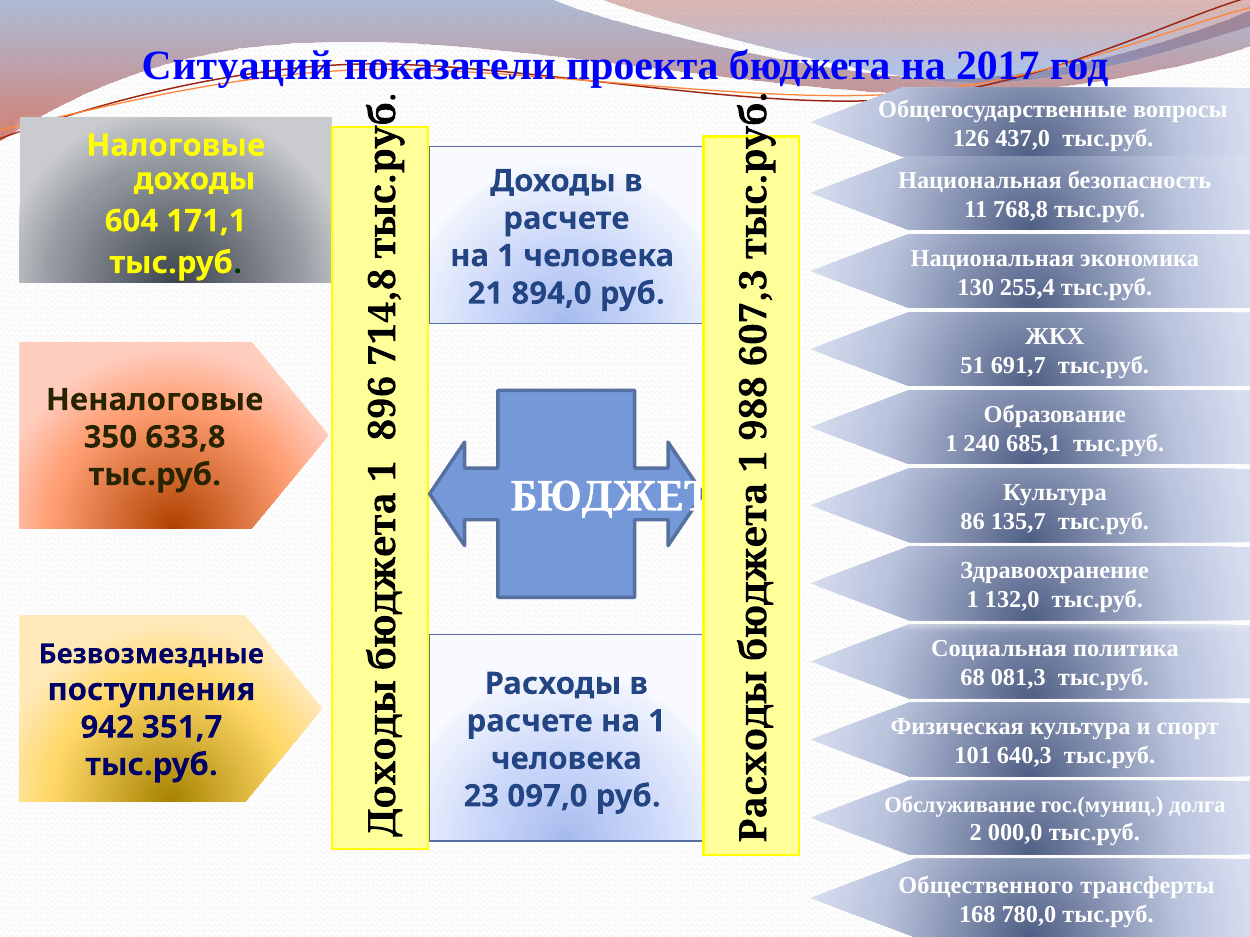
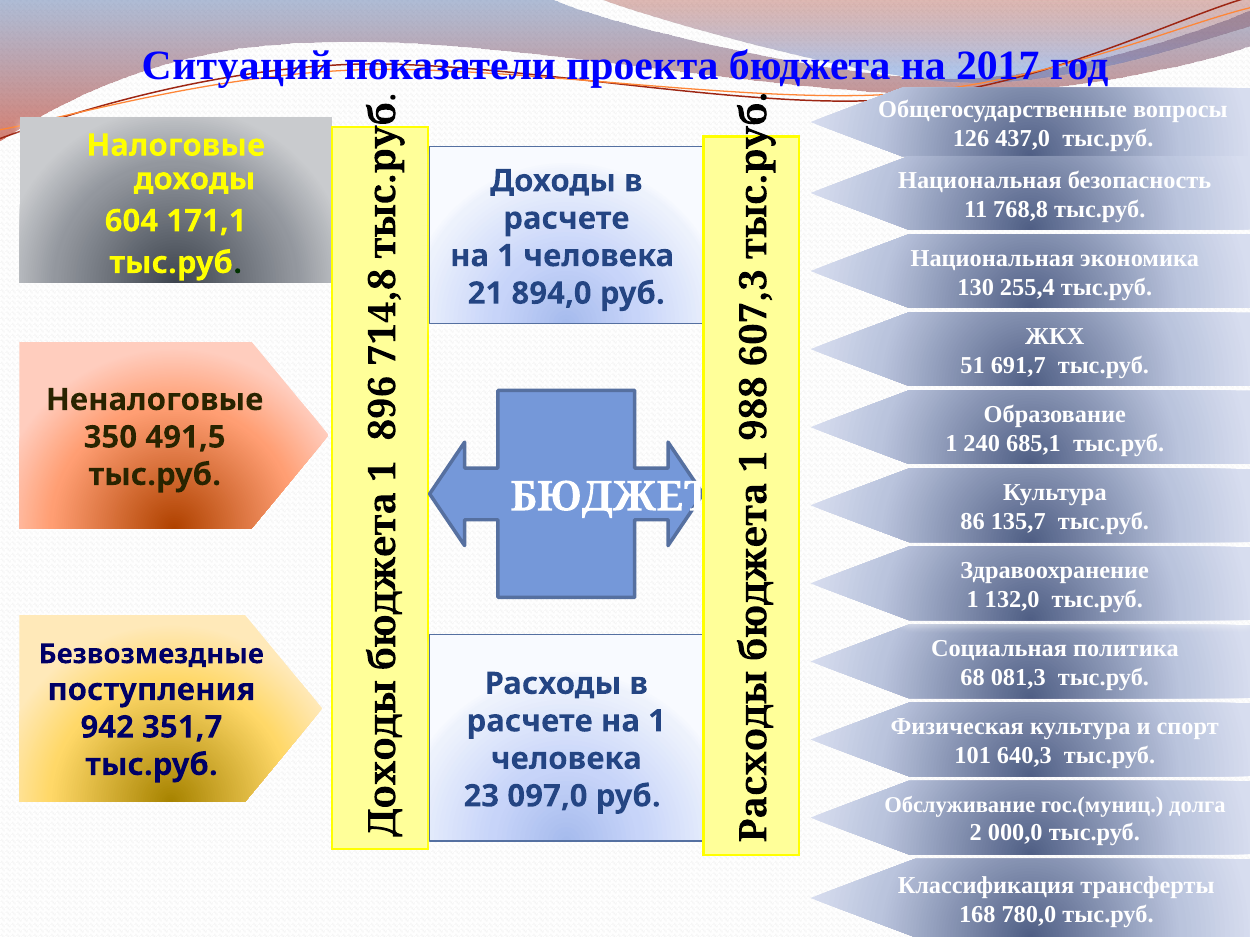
633,8: 633,8 -> 491,5
Общественного: Общественного -> Классификация
